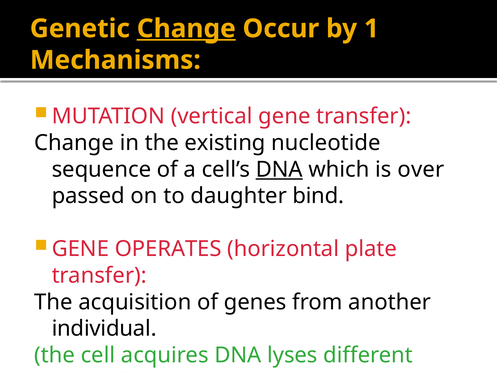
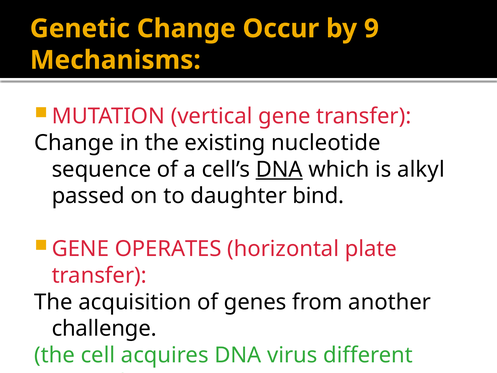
Change at (186, 29) underline: present -> none
1: 1 -> 9
over: over -> alkyl
individual: individual -> challenge
lyses: lyses -> virus
